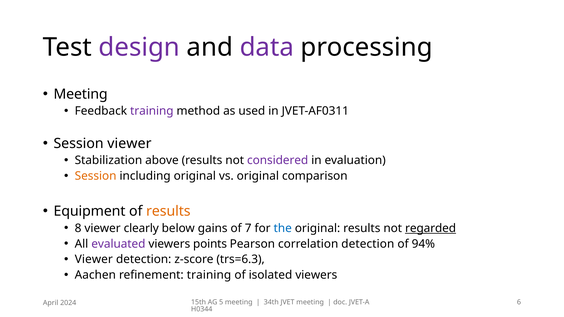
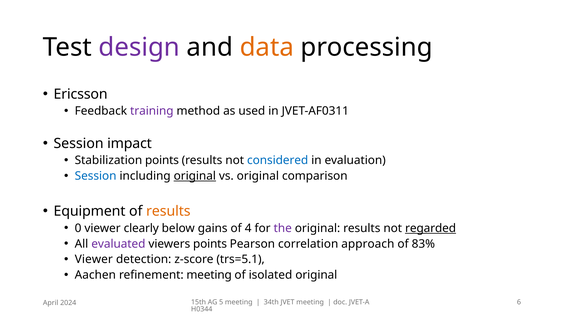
data colour: purple -> orange
Meeting at (81, 94): Meeting -> Ericsson
Session viewer: viewer -> impact
Stabilization above: above -> points
considered colour: purple -> blue
Session at (96, 176) colour: orange -> blue
original at (195, 176) underline: none -> present
8: 8 -> 0
7: 7 -> 4
the colour: blue -> purple
correlation detection: detection -> approach
94%: 94% -> 83%
trs=6.3: trs=6.3 -> trs=5.1
refinement training: training -> meeting
isolated viewers: viewers -> original
